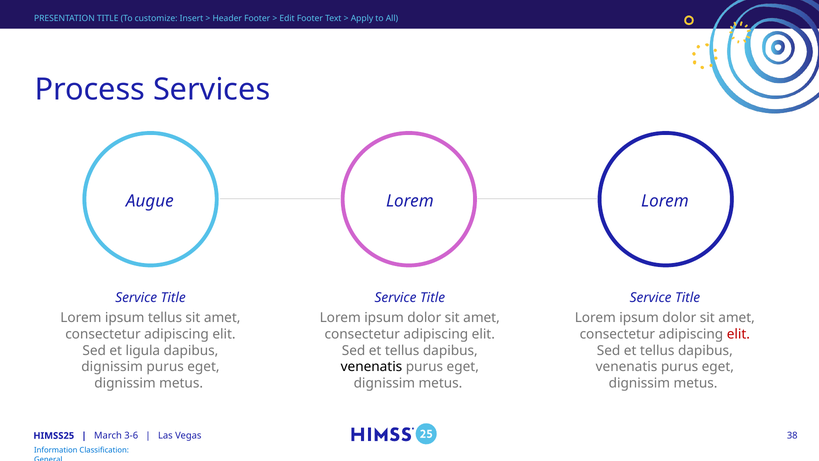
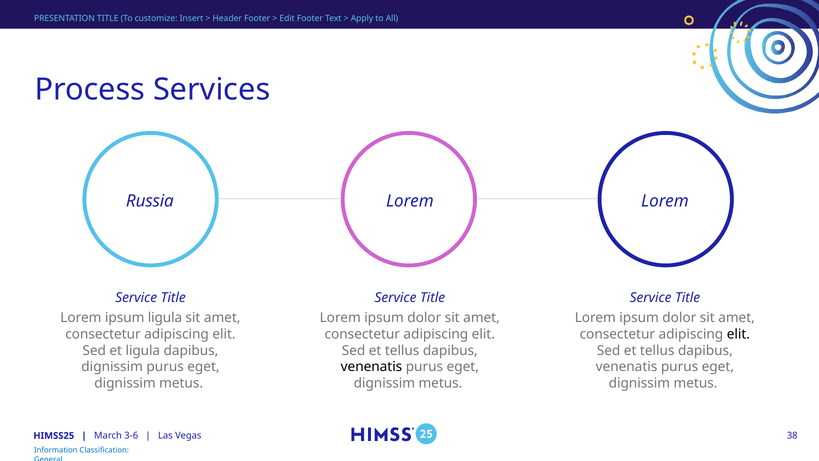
Augue: Augue -> Russia
ipsum tellus: tellus -> ligula
elit at (738, 334) colour: red -> black
